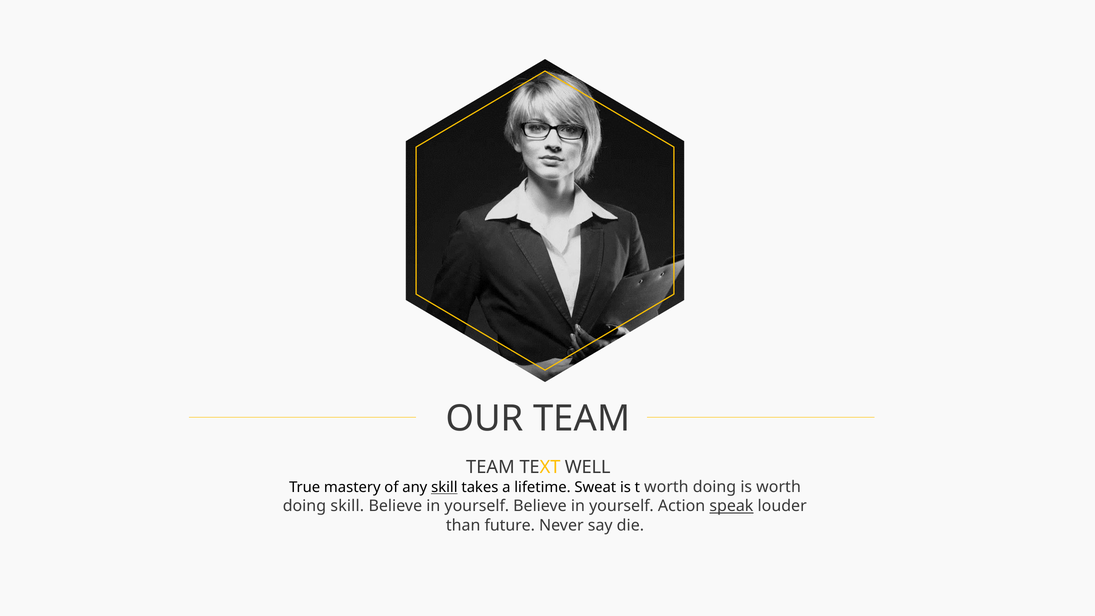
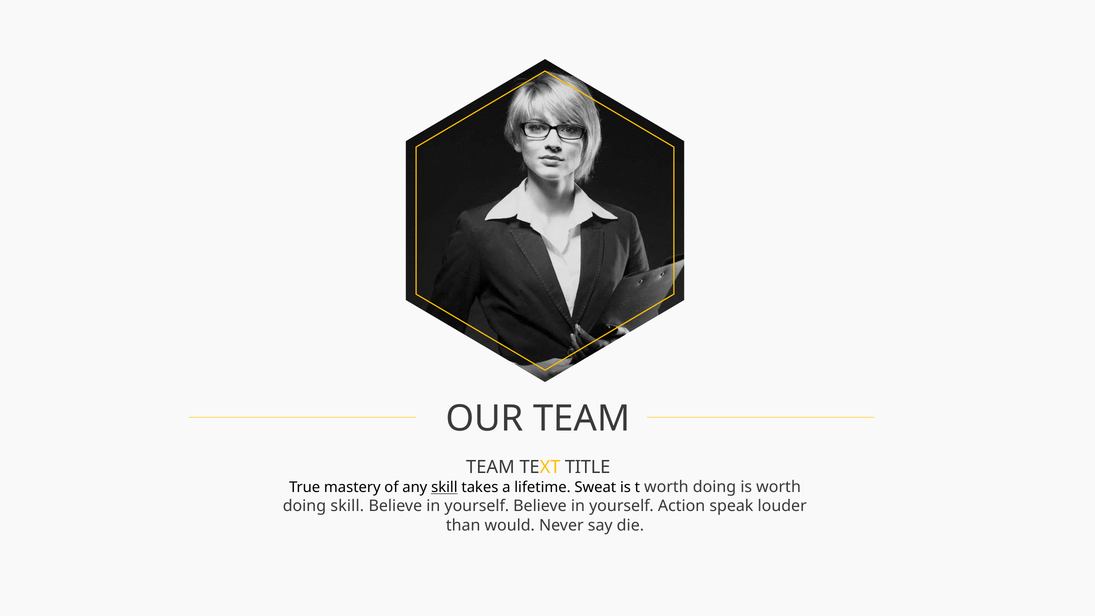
WELL: WELL -> TITLE
speak underline: present -> none
future: future -> would
